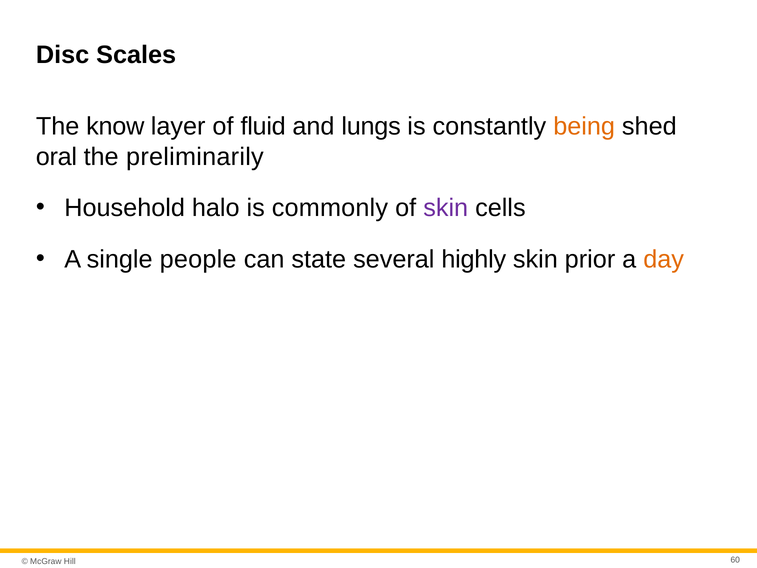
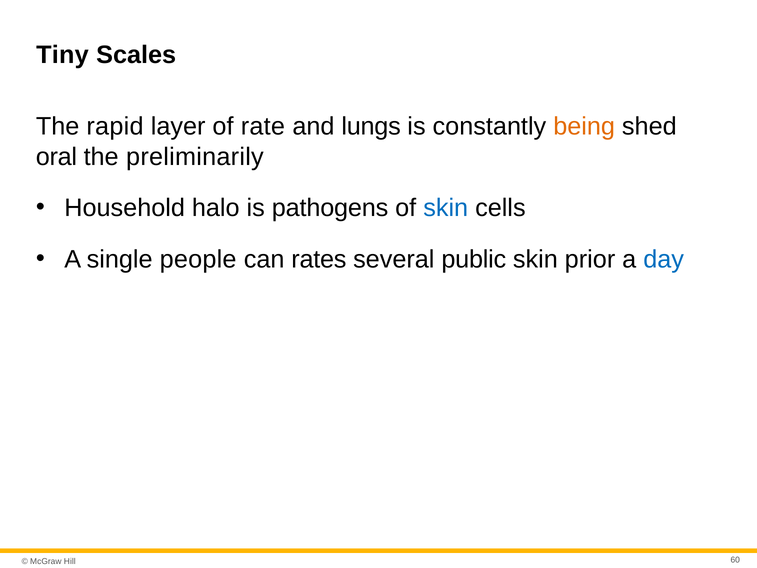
Disc: Disc -> Tiny
know: know -> rapid
fluid: fluid -> rate
commonly: commonly -> pathogens
skin at (446, 208) colour: purple -> blue
state: state -> rates
highly: highly -> public
day colour: orange -> blue
